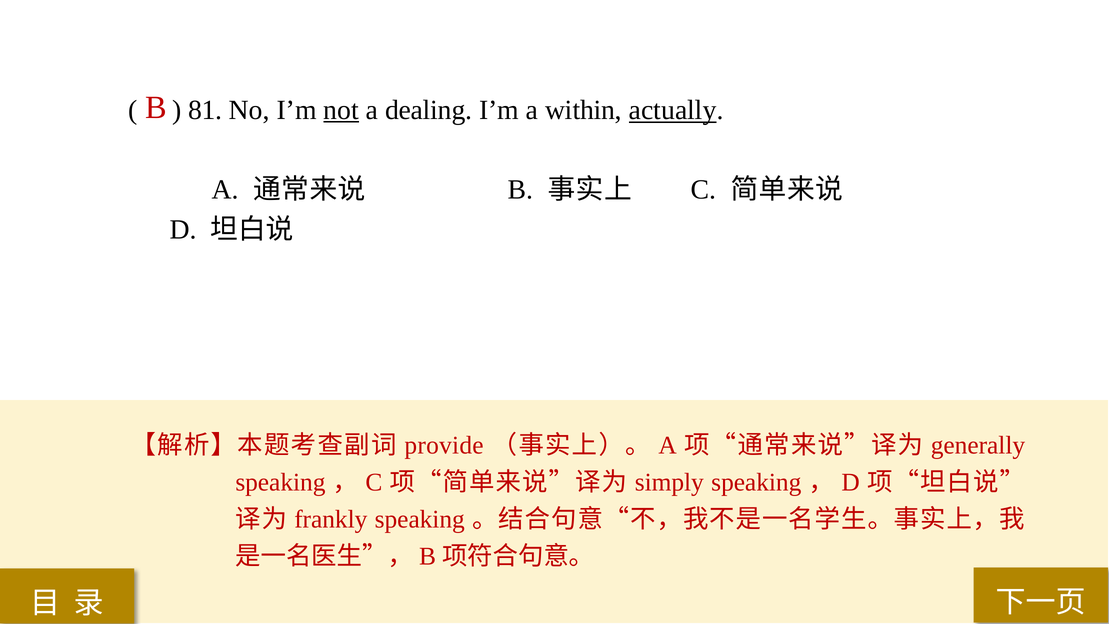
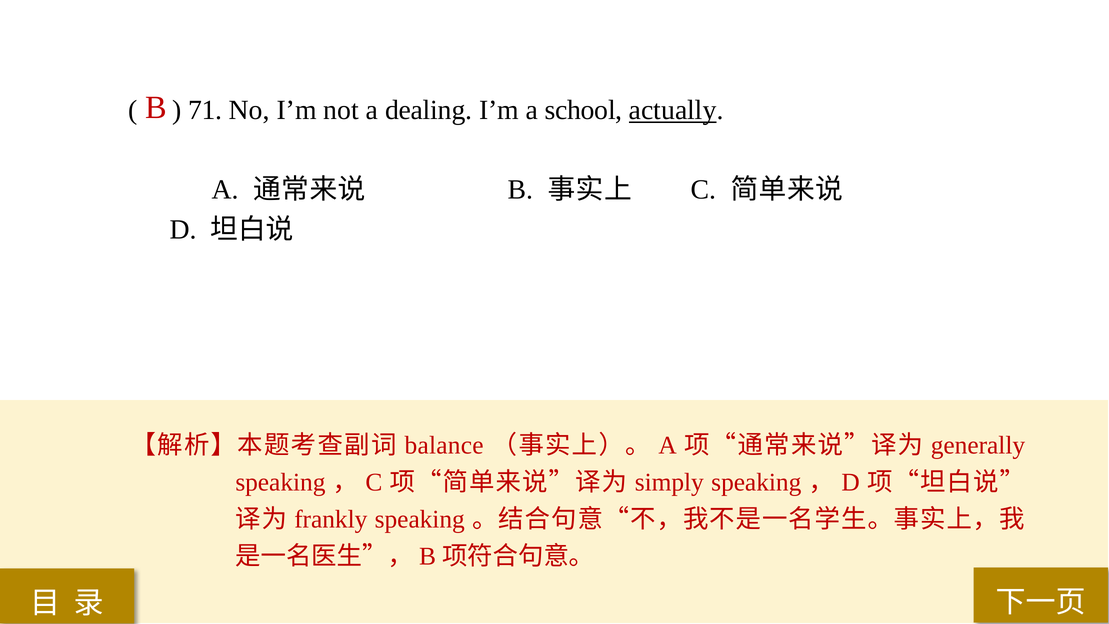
81: 81 -> 71
not underline: present -> none
within: within -> school
provide: provide -> balance
